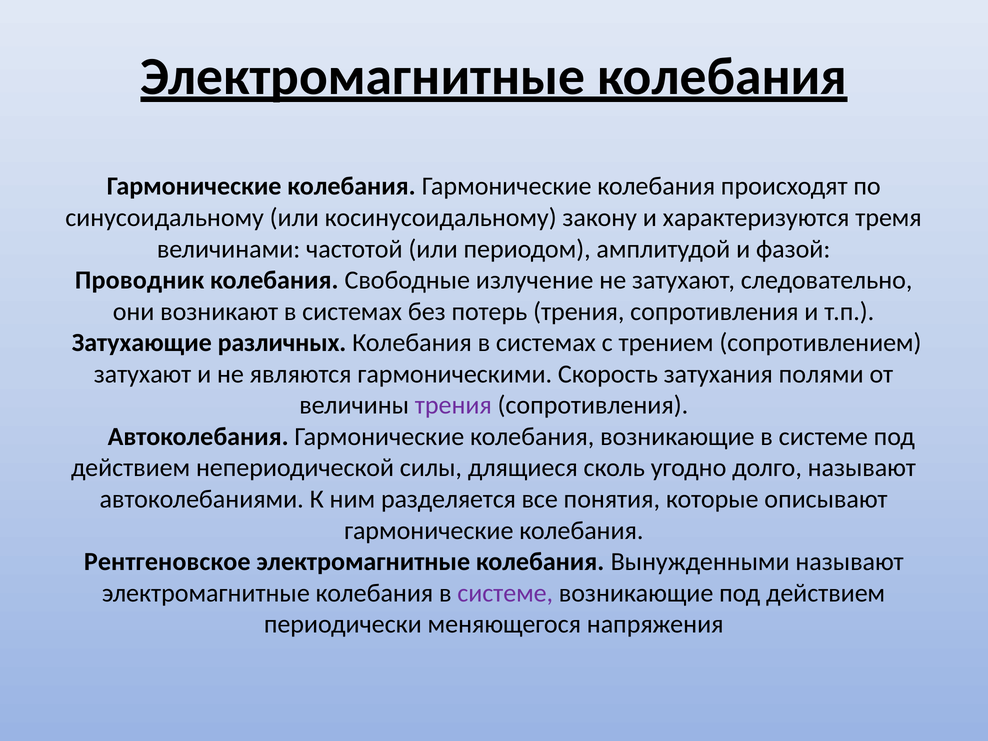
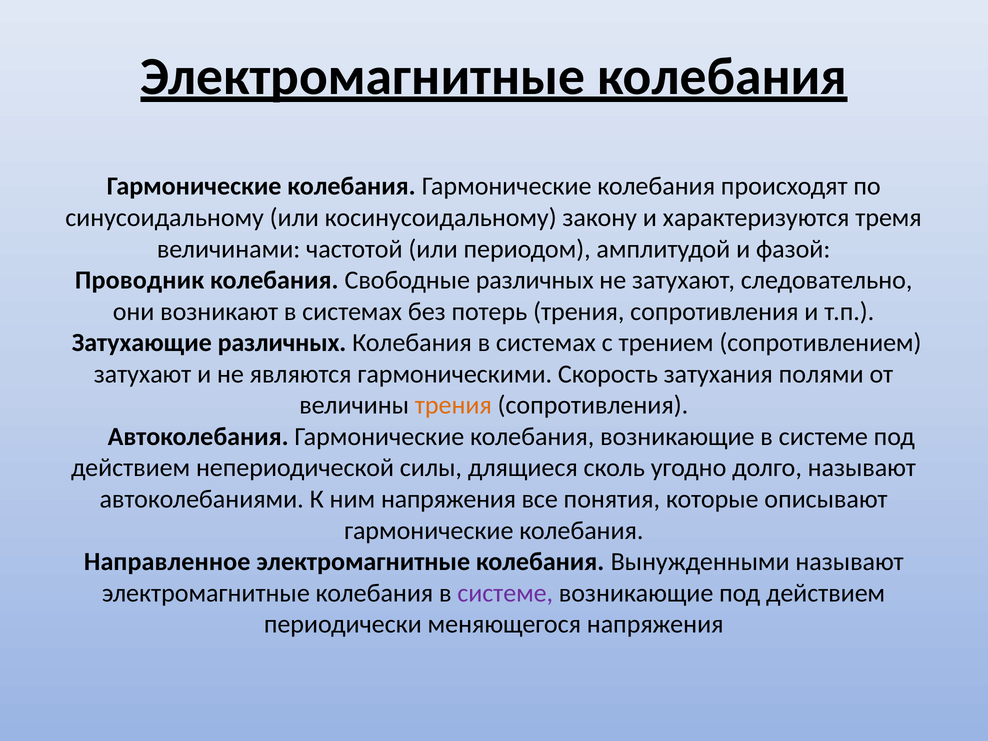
Свободные излучение: излучение -> различных
трения at (453, 405) colour: purple -> orange
ним разделяется: разделяется -> напряжения
Рентгеновское: Рентгеновское -> Направленное
